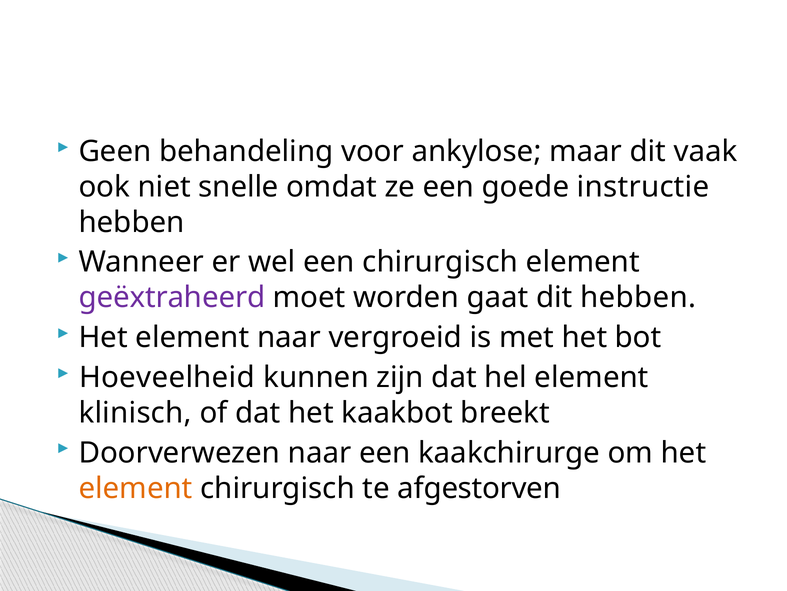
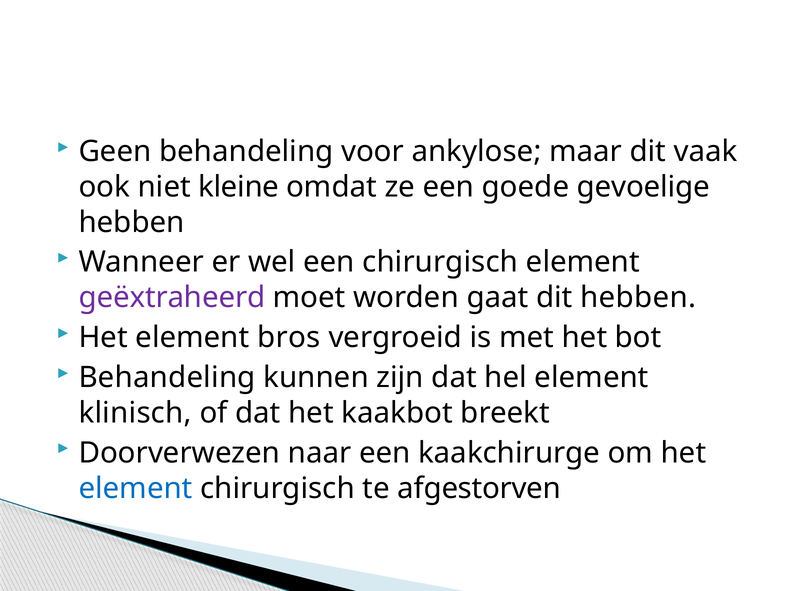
snelle: snelle -> kleine
instructie: instructie -> gevoelige
element naar: naar -> bros
Hoeveelheid at (167, 377): Hoeveelheid -> Behandeling
element at (136, 488) colour: orange -> blue
